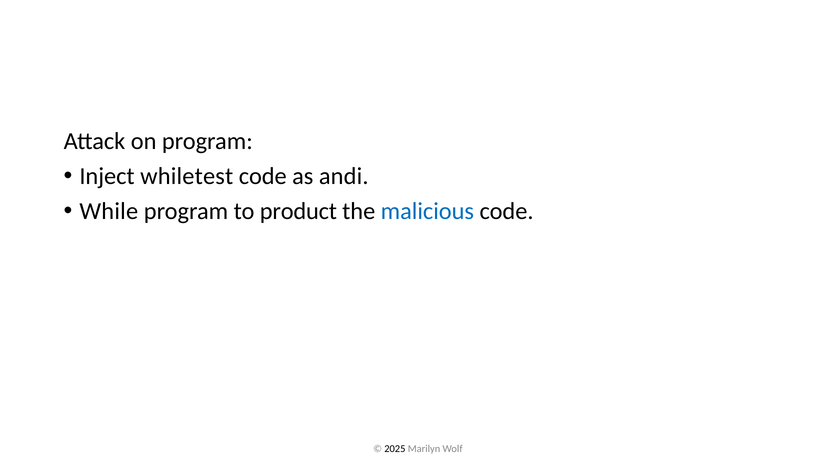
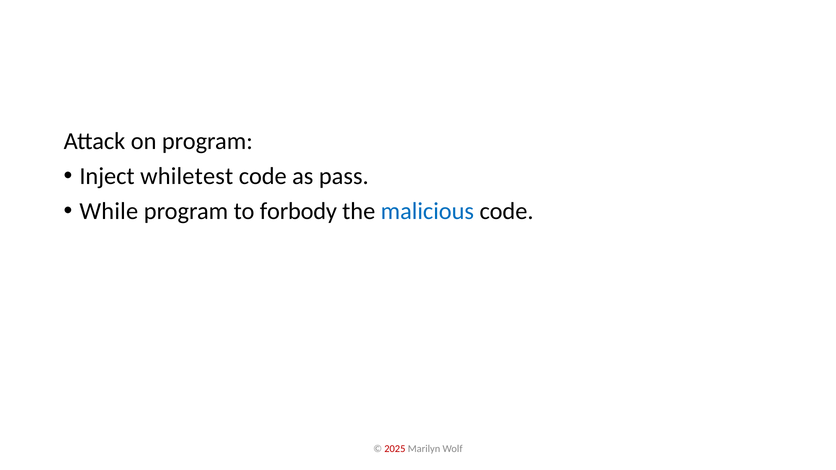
andi: andi -> pass
product: product -> forbody
2025 colour: black -> red
